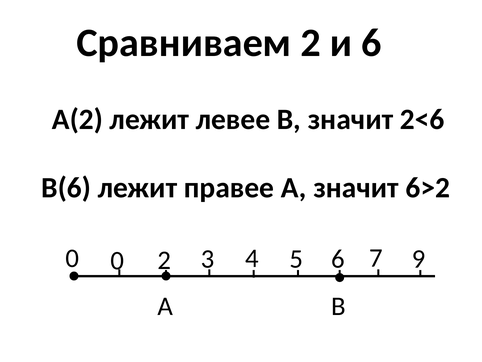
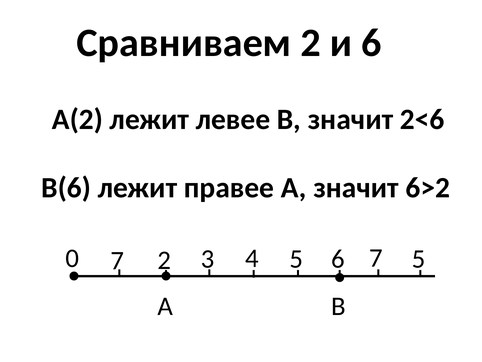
0 0: 0 -> 7
7 9: 9 -> 5
